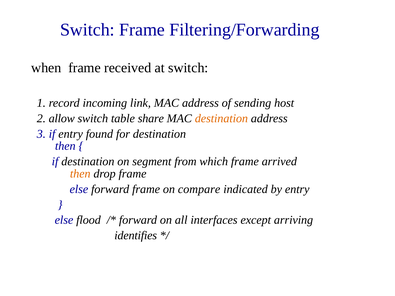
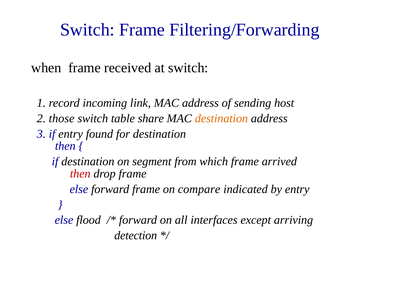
allow: allow -> those
then at (80, 174) colour: orange -> red
identifies: identifies -> detection
